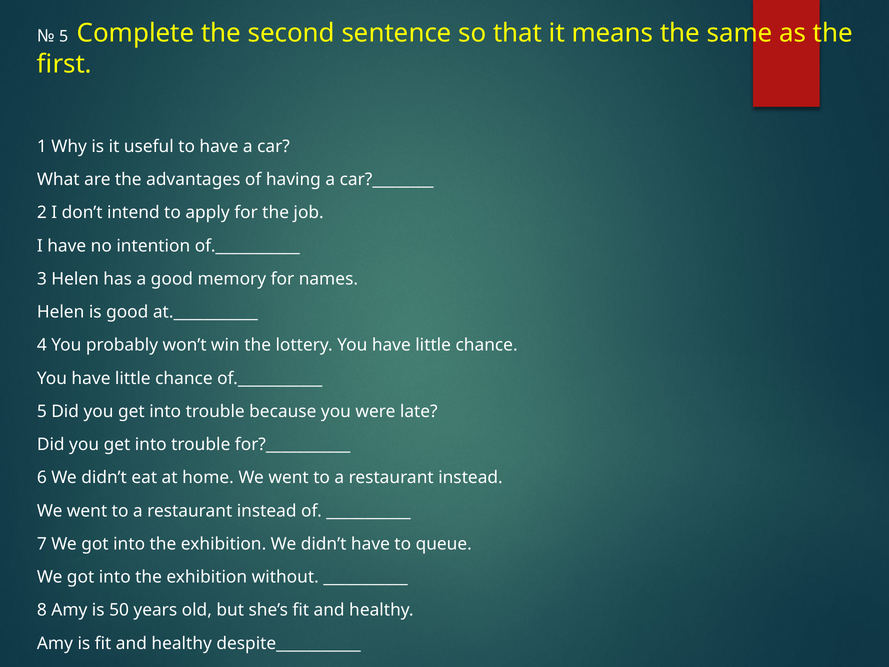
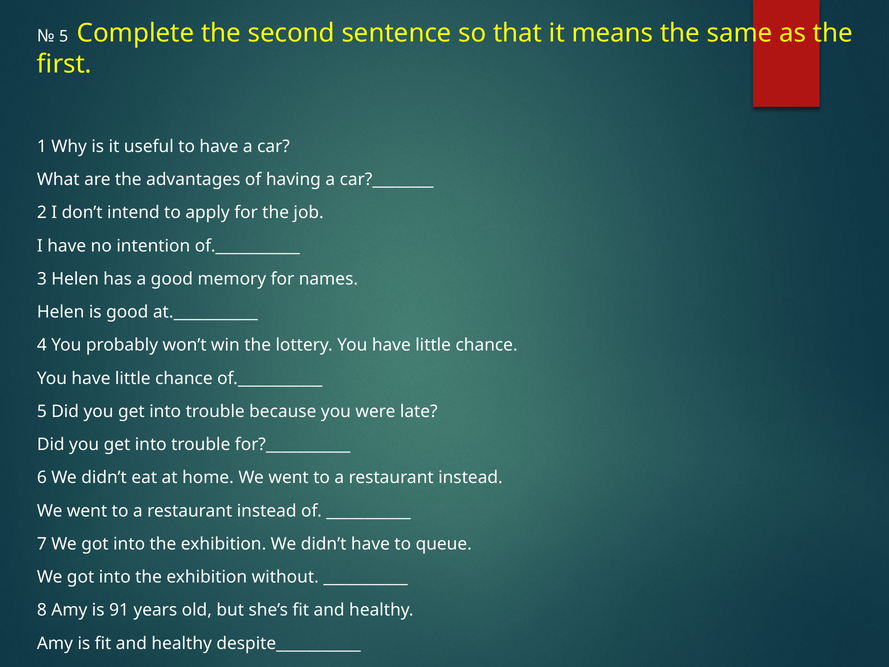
50: 50 -> 91
